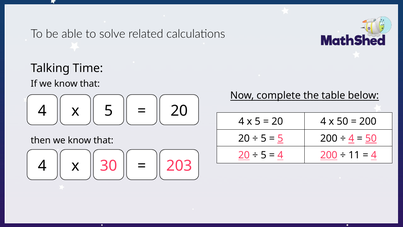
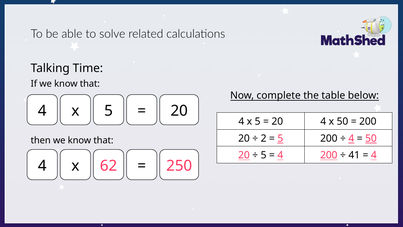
5 at (264, 138): 5 -> 2
11: 11 -> 41
30: 30 -> 62
203: 203 -> 250
